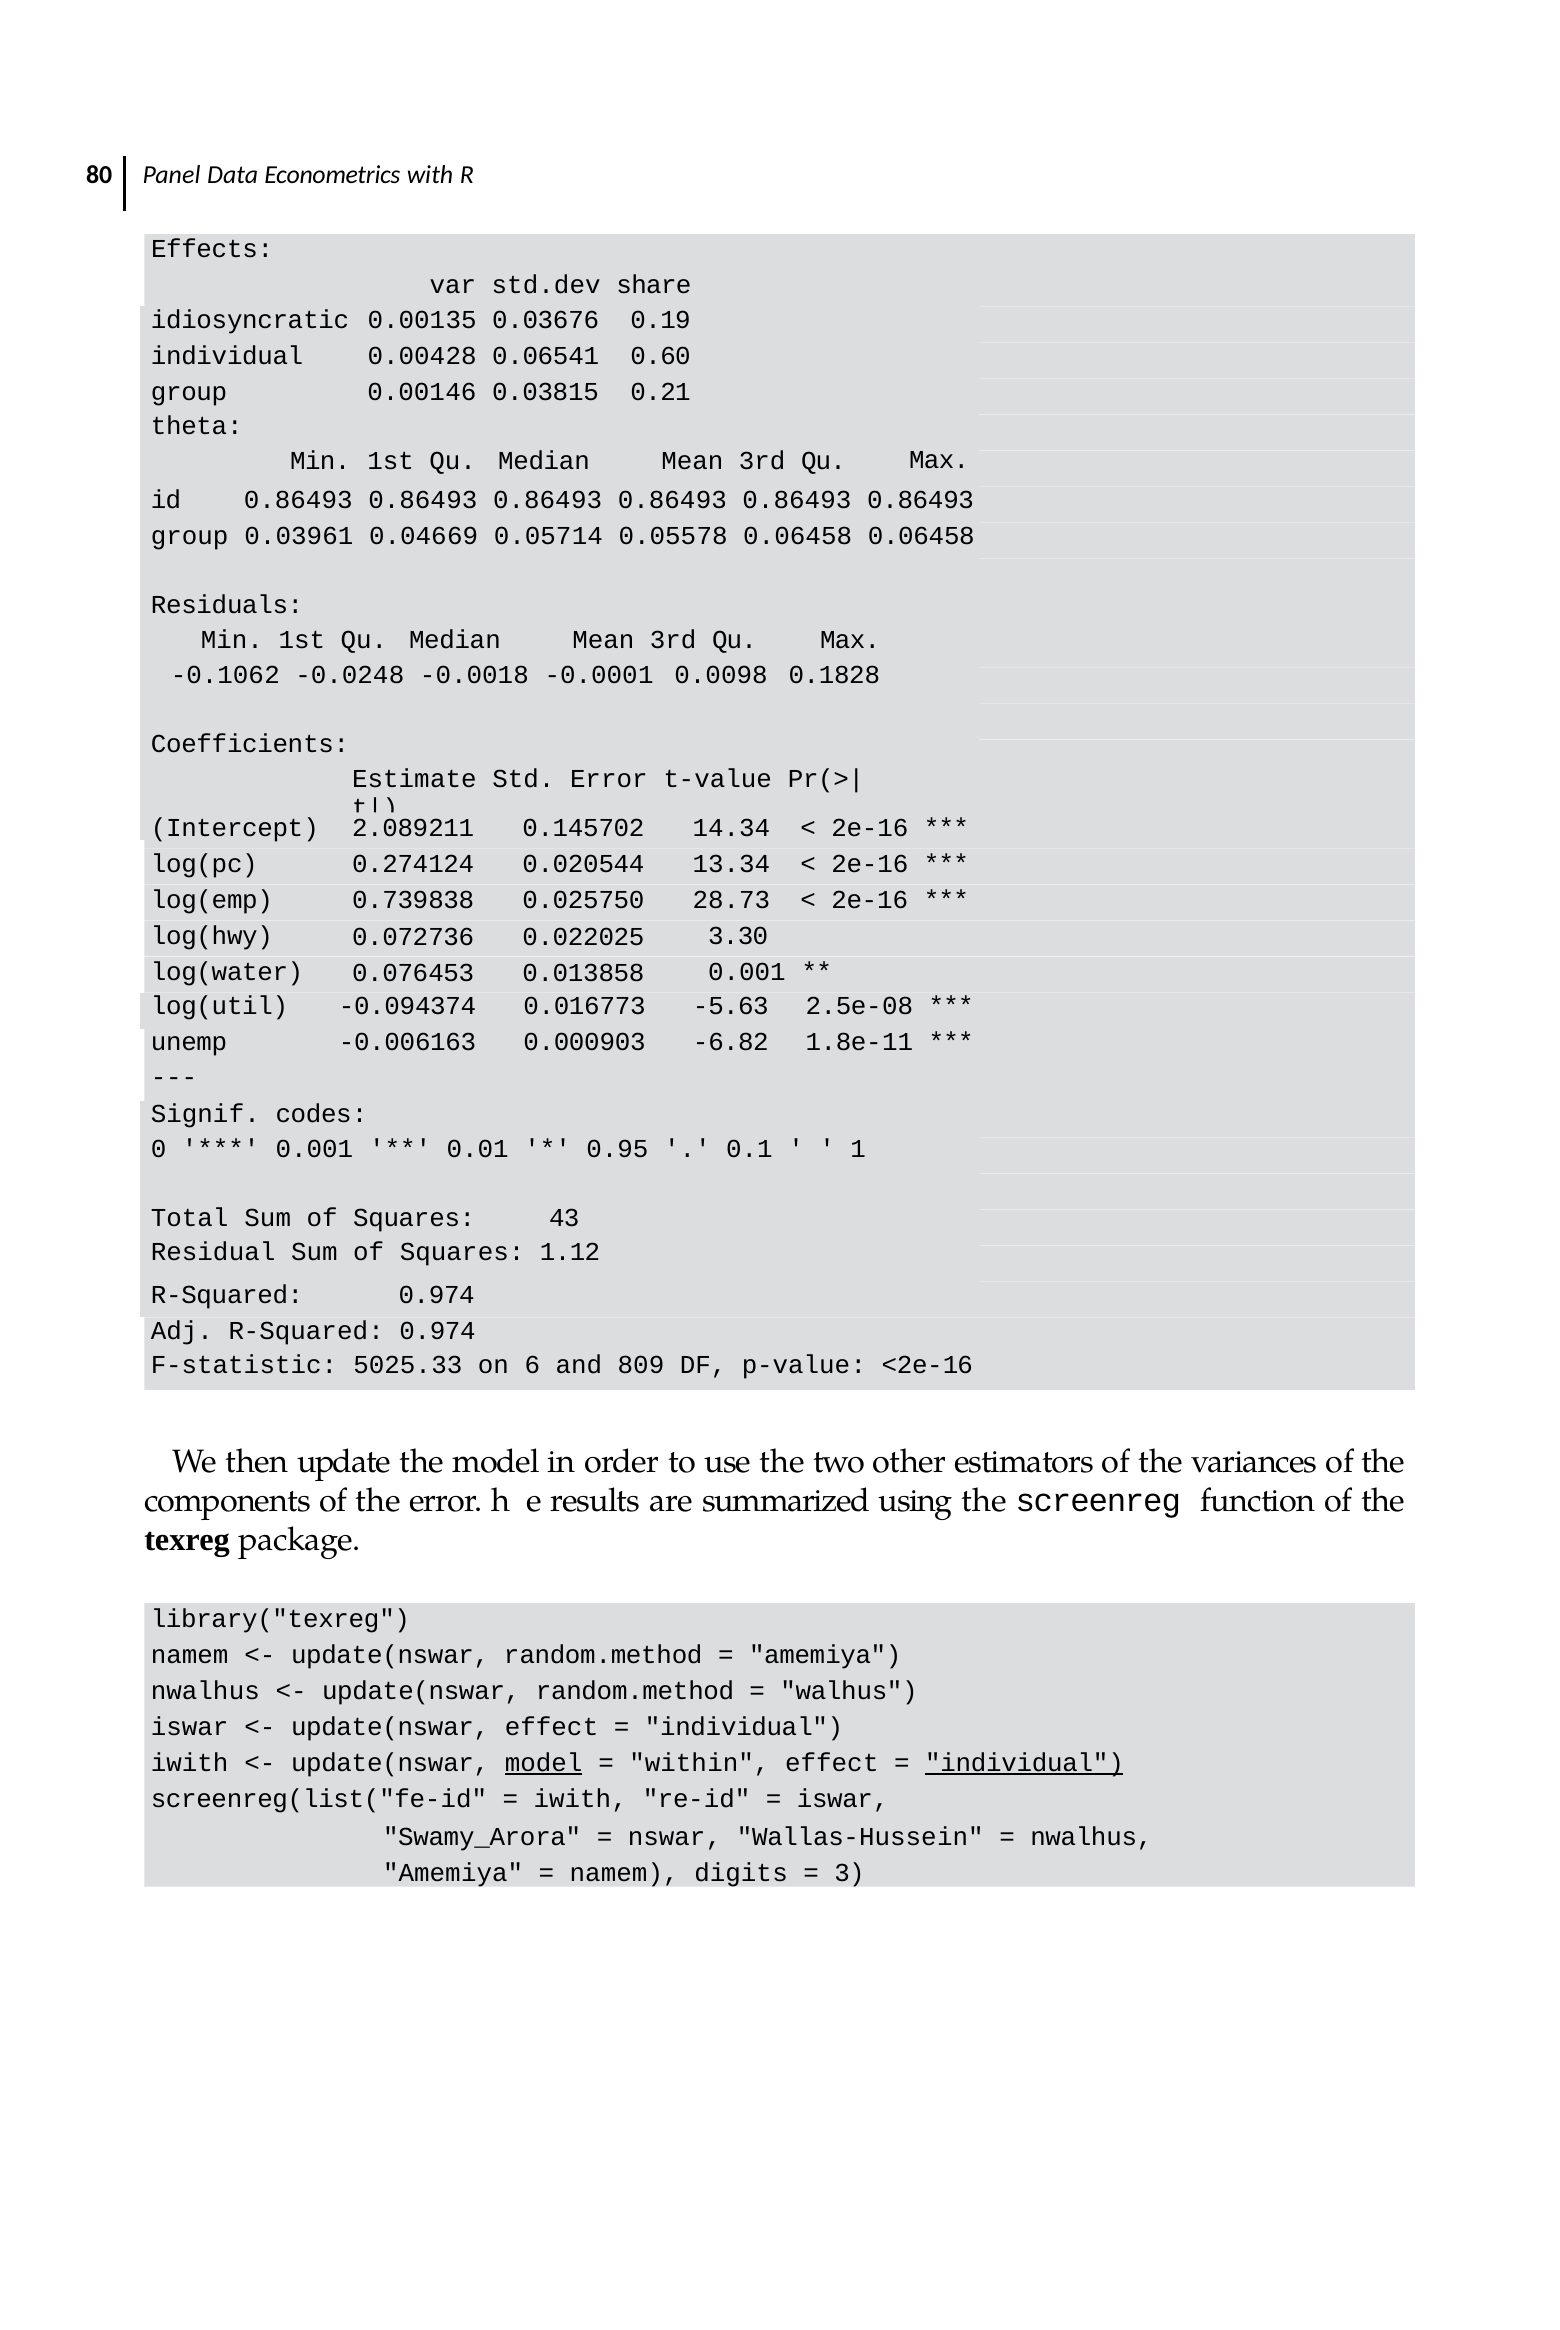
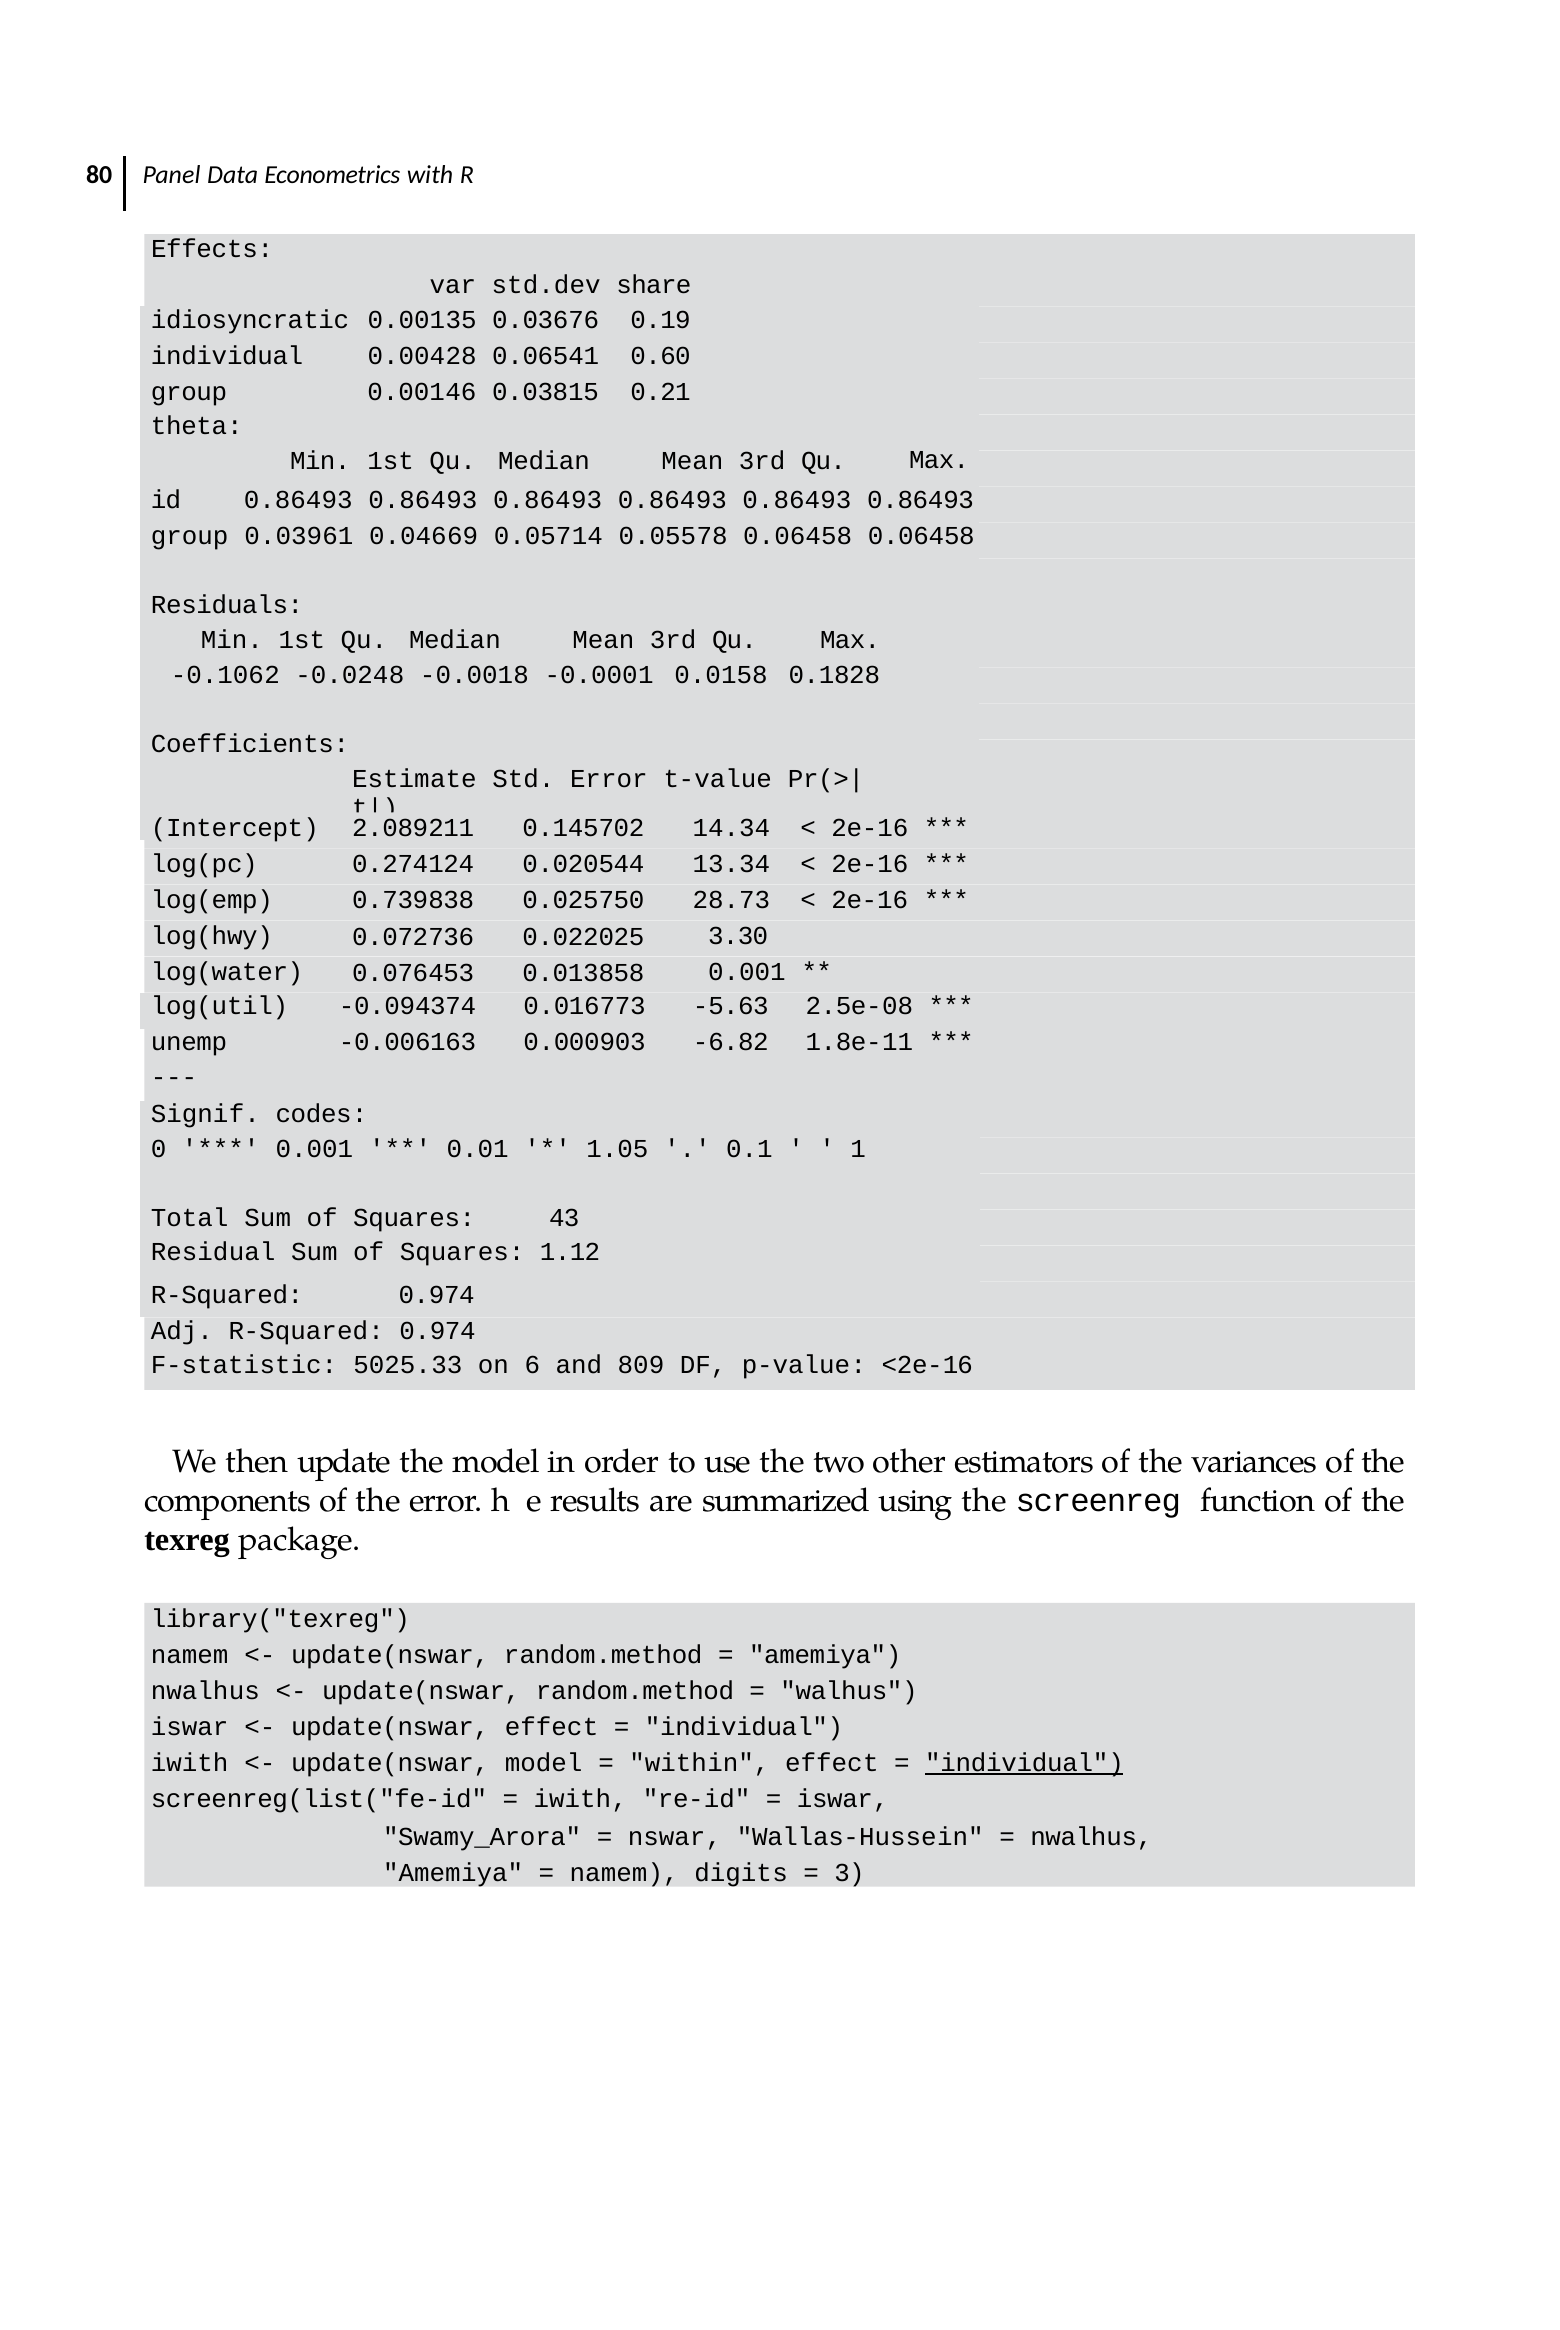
0.0098: 0.0098 -> 0.0158
0.95: 0.95 -> 1.05
model at (544, 1763) underline: present -> none
